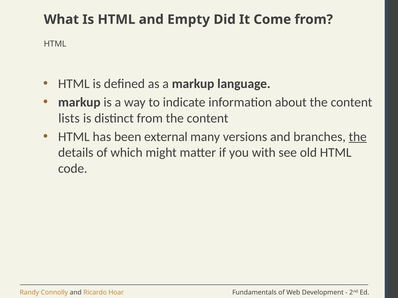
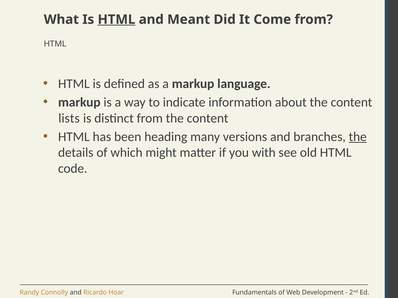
HTML at (116, 20) underline: none -> present
Empty: Empty -> Meant
external: external -> heading
